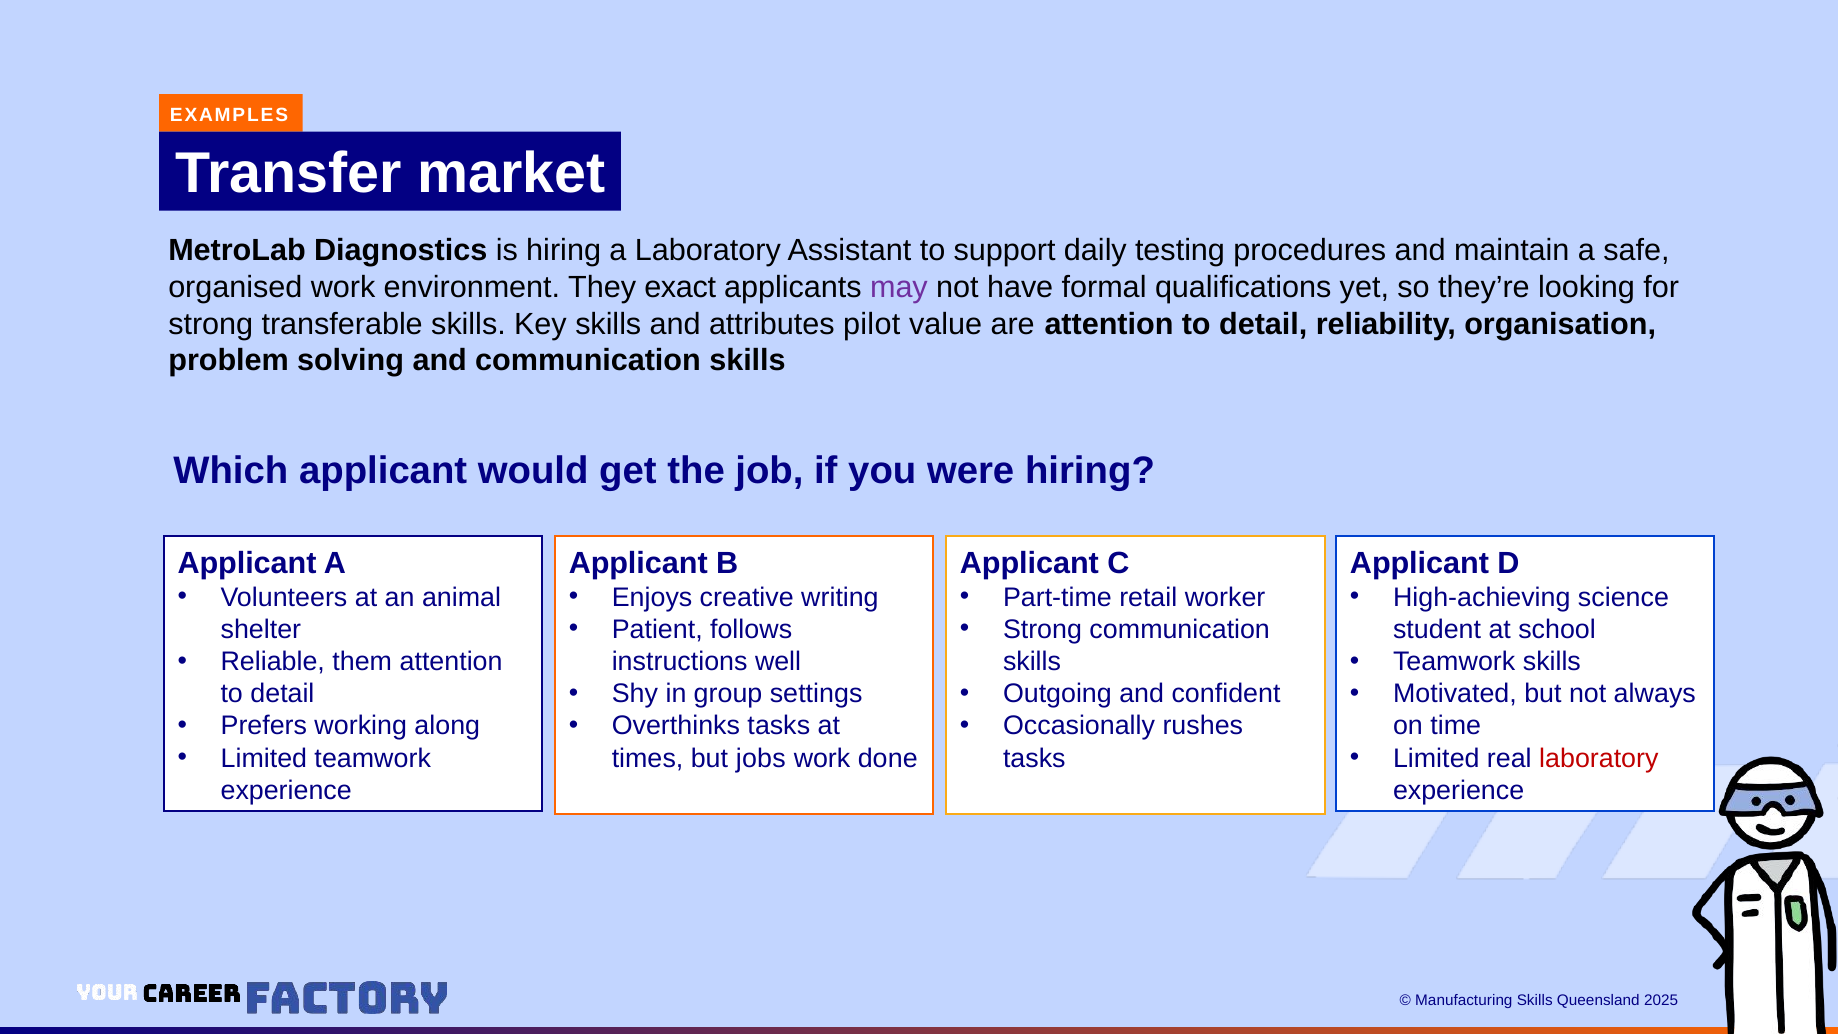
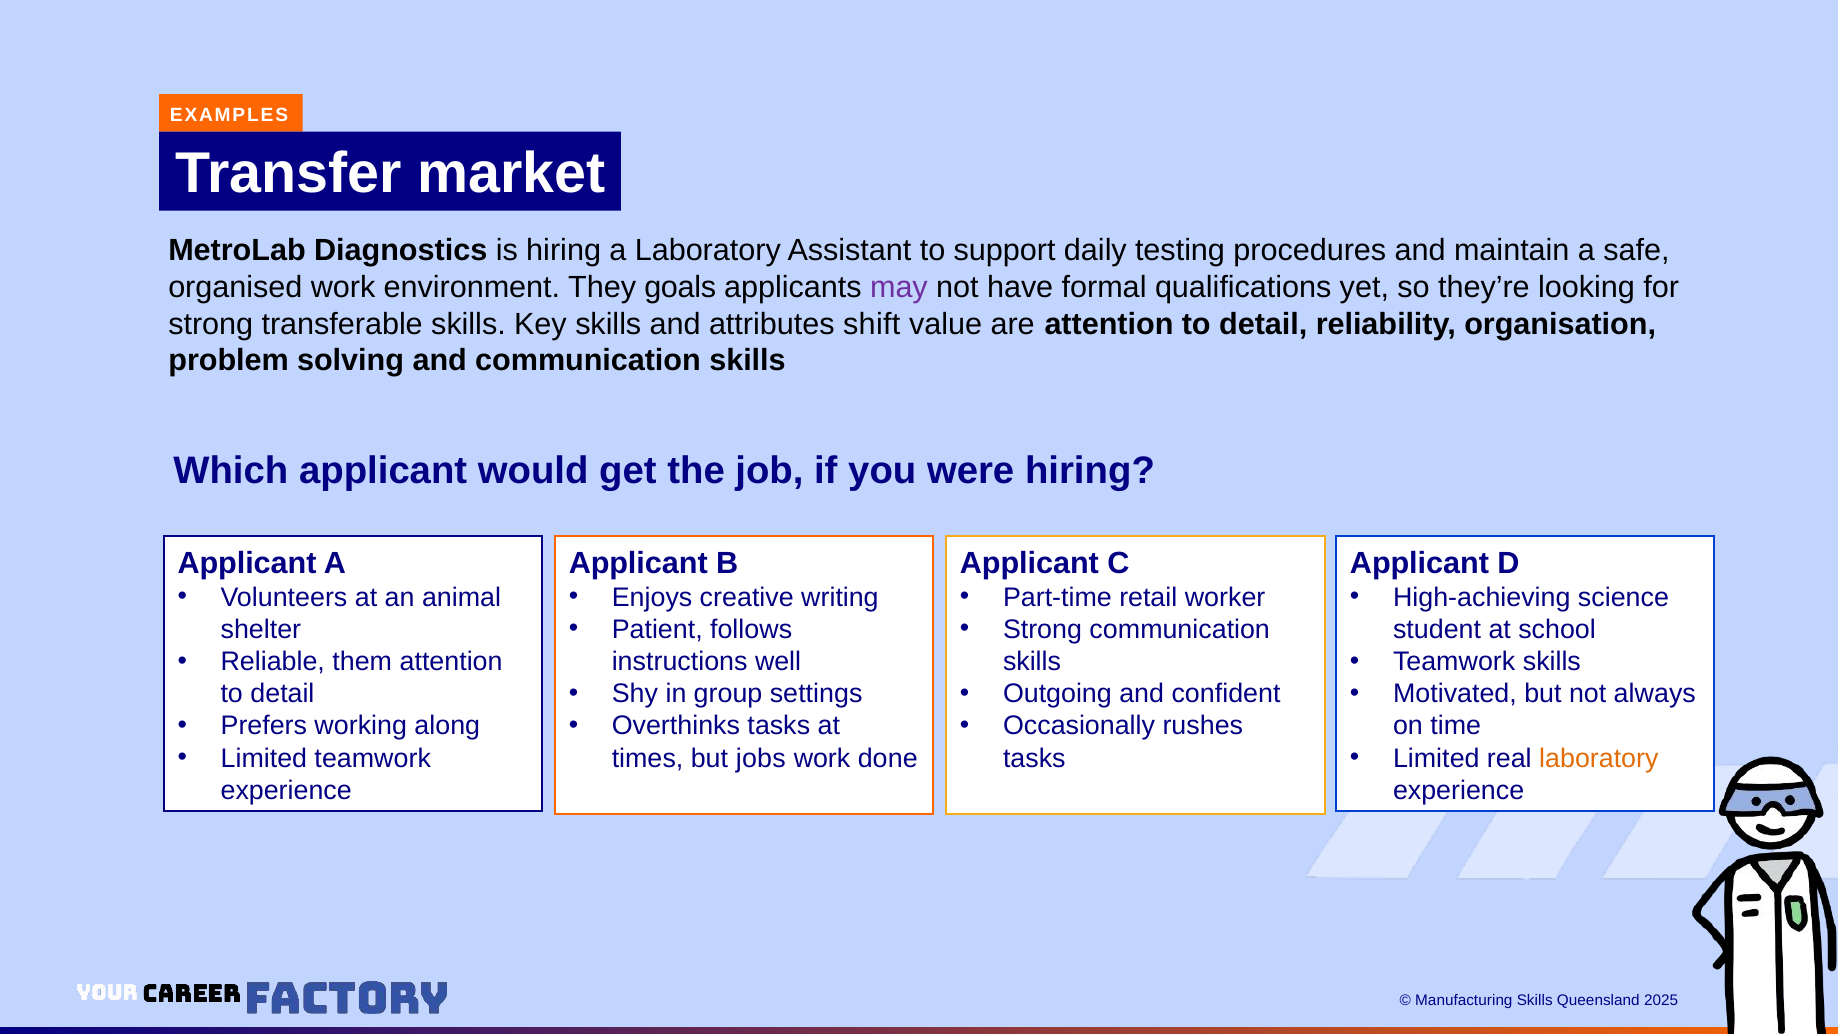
exact: exact -> goals
pilot: pilot -> shift
laboratory at (1599, 758) colour: red -> orange
